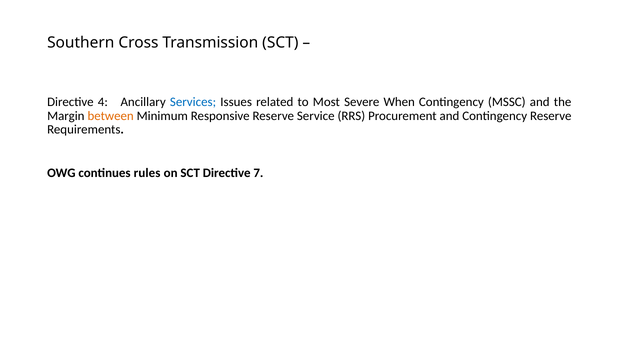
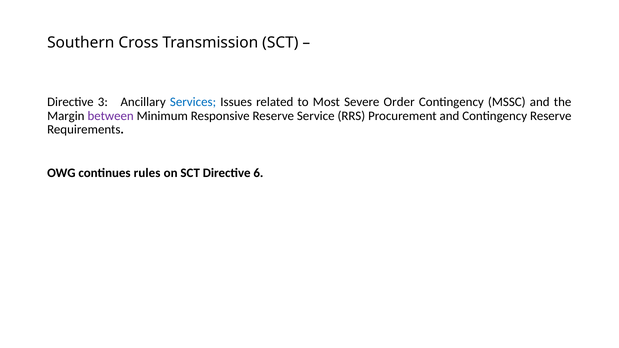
4: 4 -> 3
When: When -> Order
between colour: orange -> purple
7: 7 -> 6
